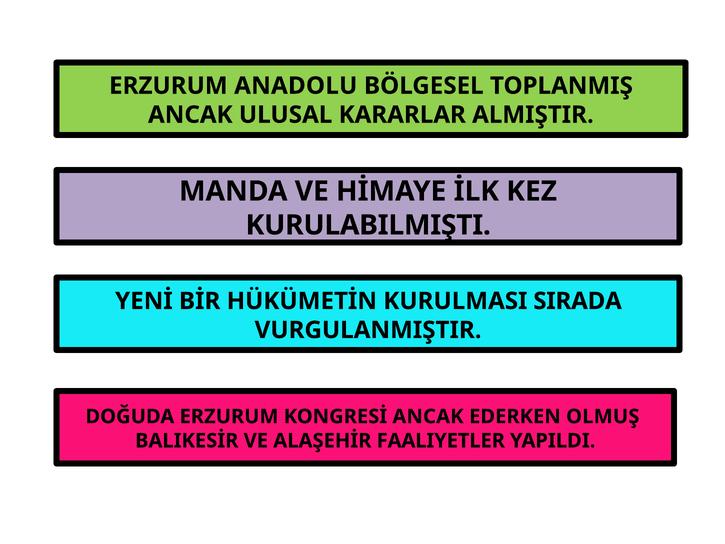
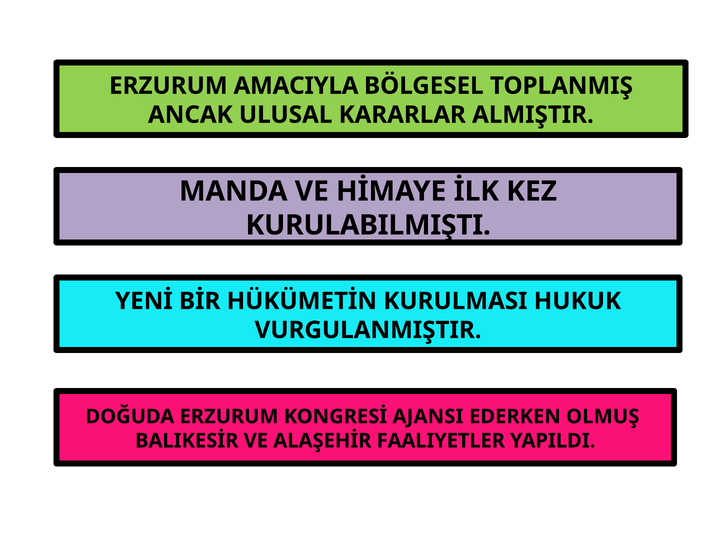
ANADOLU: ANADOLU -> AMACIYLA
SIRADA: SIRADA -> HUKUK
KONGRESİ ANCAK: ANCAK -> AJANSI
